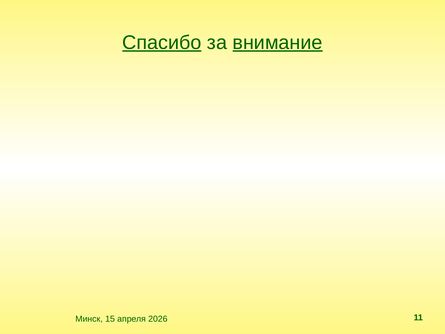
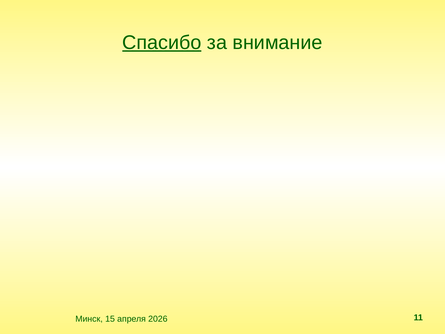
внимание underline: present -> none
